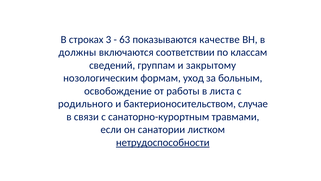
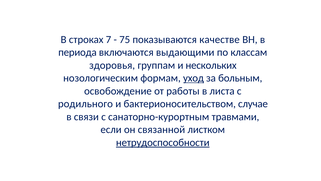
3: 3 -> 7
63: 63 -> 75
должны: должны -> периода
соответствии: соответствии -> выдающими
сведений: сведений -> здоровья
закрытому: закрытому -> нескольких
уход underline: none -> present
санатории: санатории -> связанной
